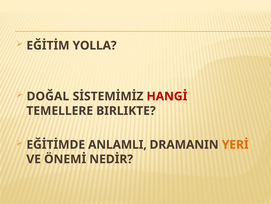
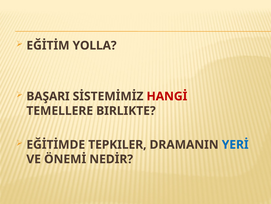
DOĞAL: DOĞAL -> BAŞARI
ANLAMLI: ANLAMLI -> TEPKILER
YERİ colour: orange -> blue
